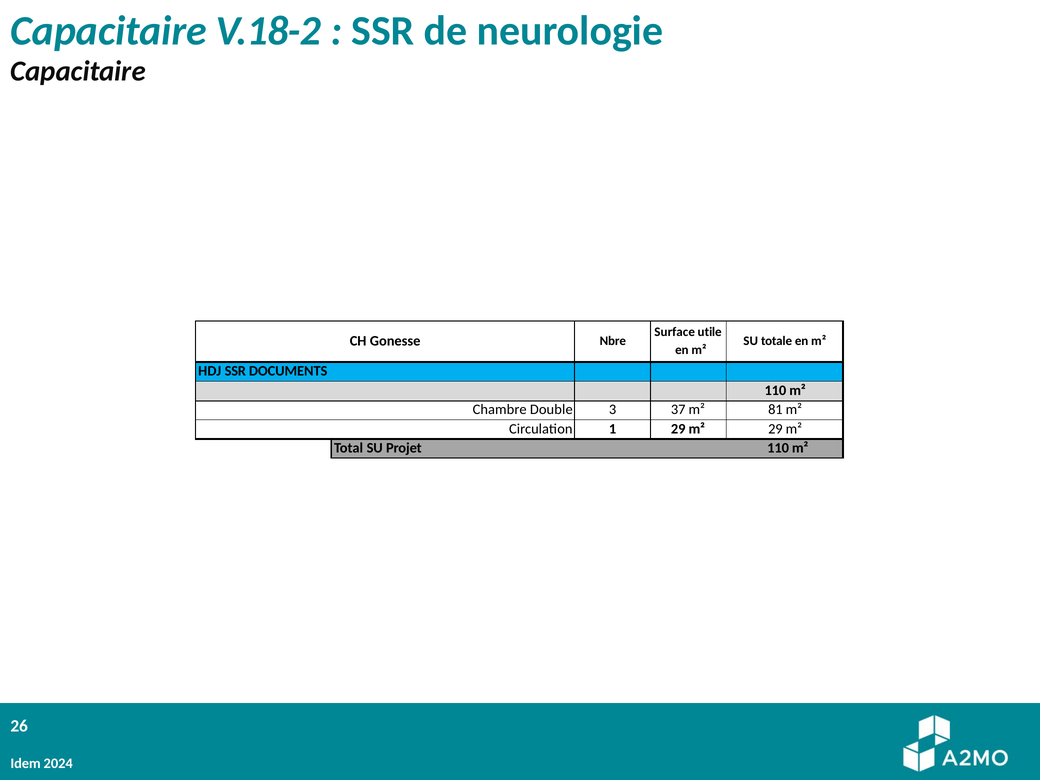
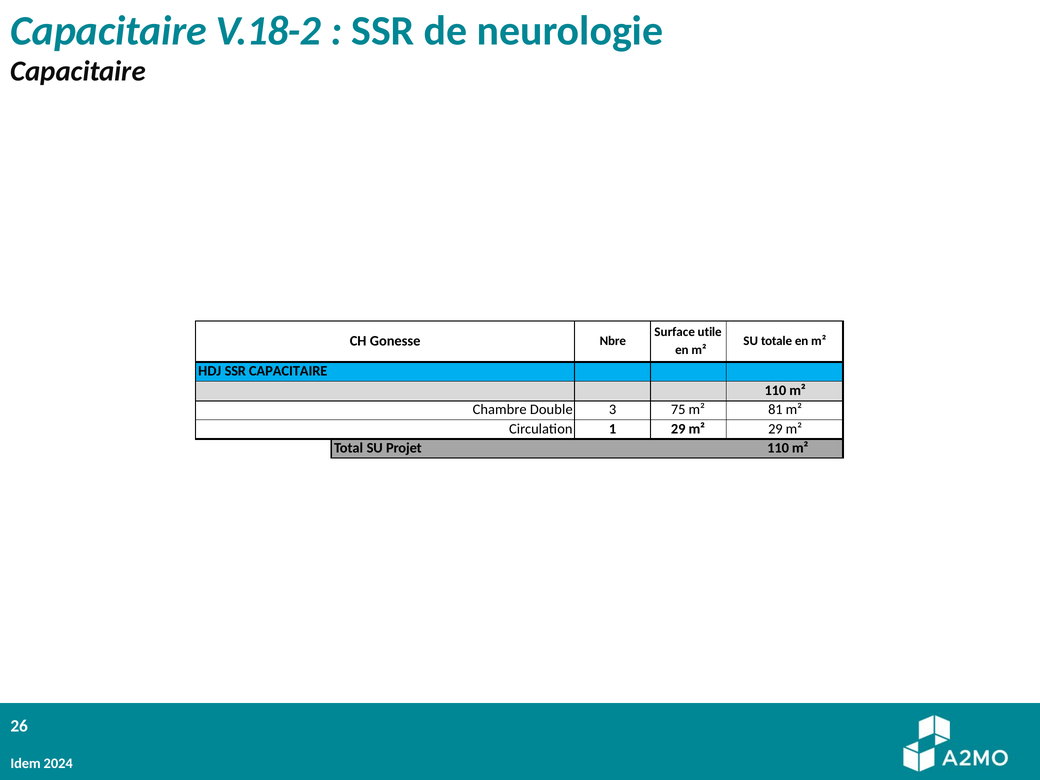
SSR DOCUMENTS: DOCUMENTS -> CAPACITAIRE
37: 37 -> 75
